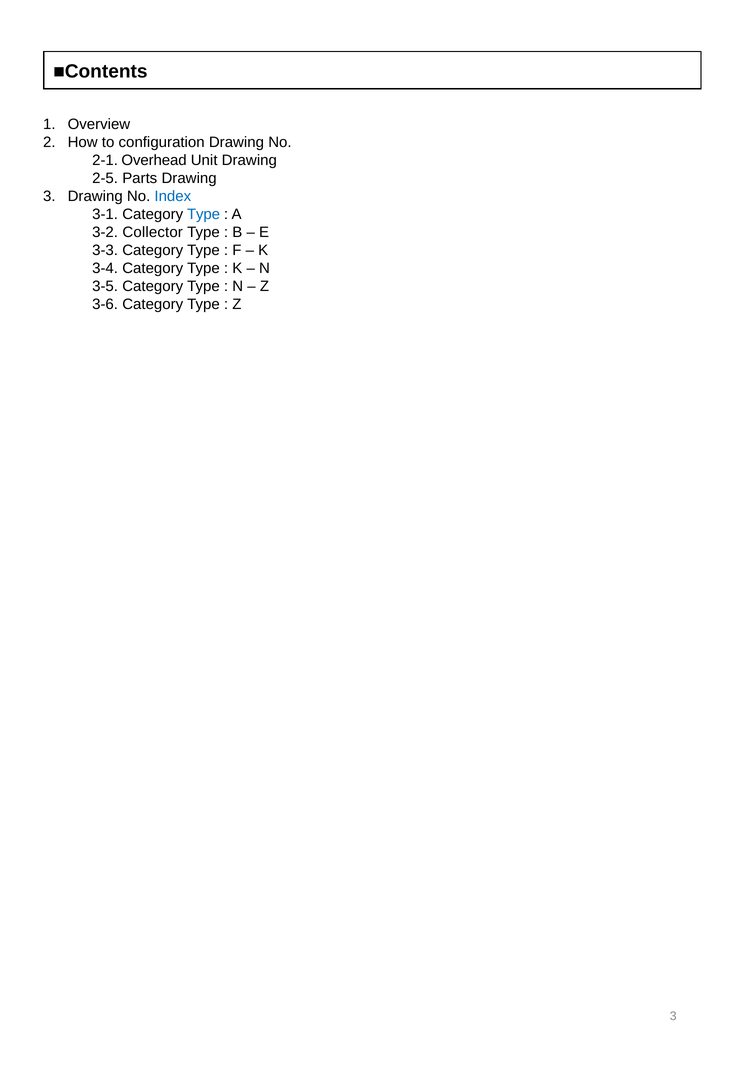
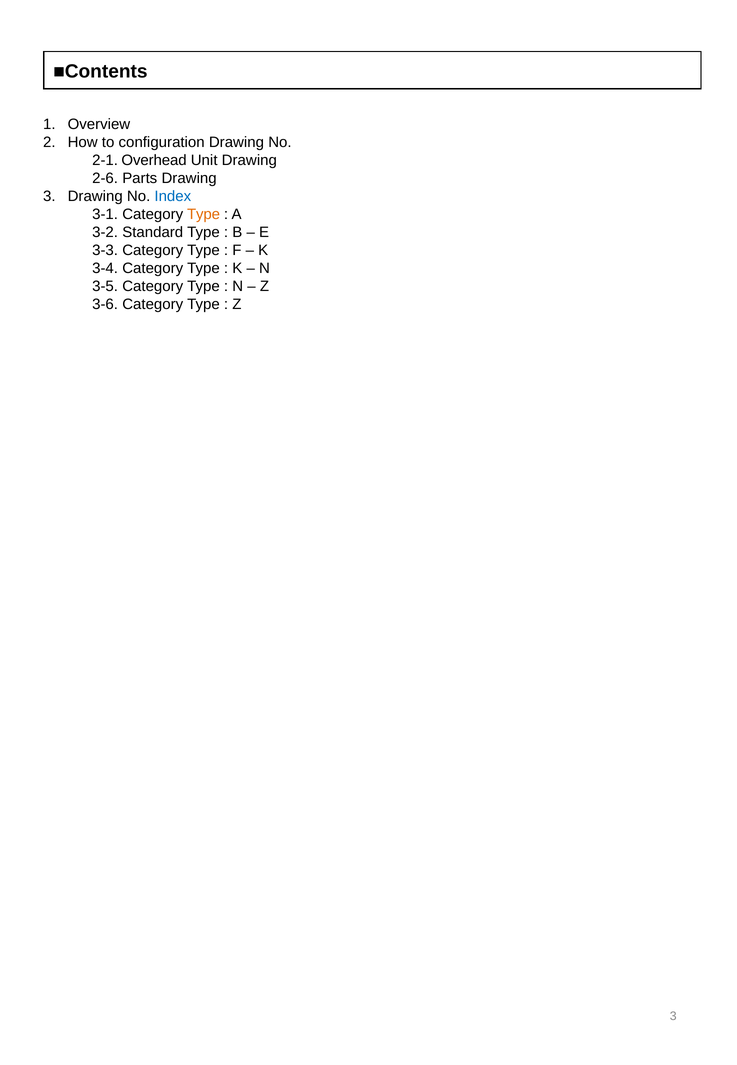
2-5: 2-5 -> 2-6
Type at (204, 214) colour: blue -> orange
Collector: Collector -> Standard
